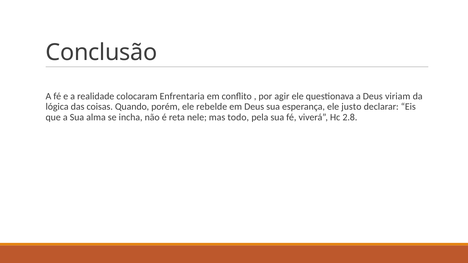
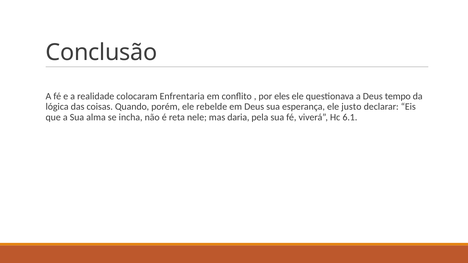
agir: agir -> eles
viriam: viriam -> tempo
todo: todo -> daria
2.8: 2.8 -> 6.1
